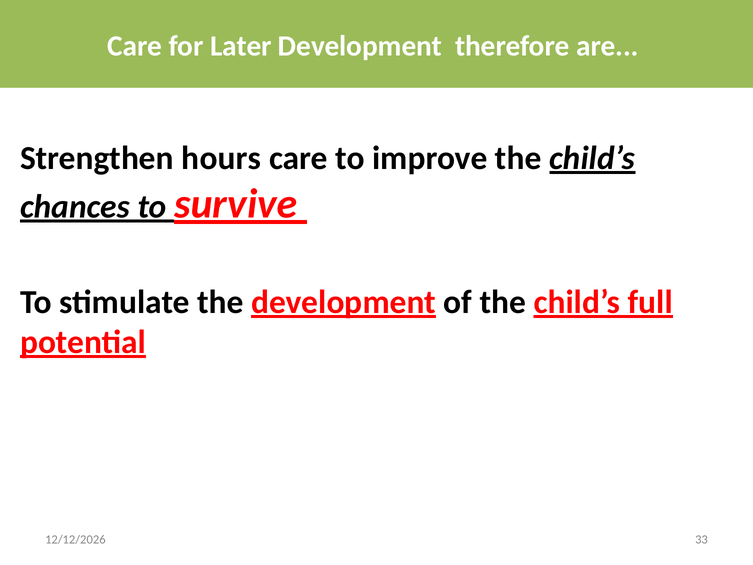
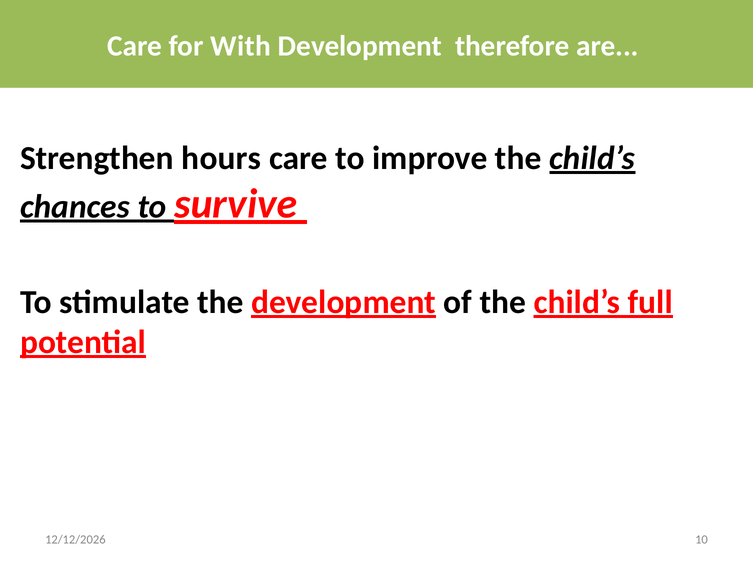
Later: Later -> With
33: 33 -> 10
